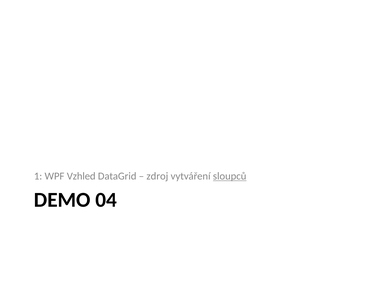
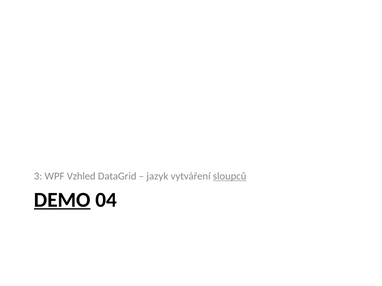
1: 1 -> 3
zdroj: zdroj -> jazyk
DEMO underline: none -> present
